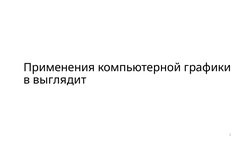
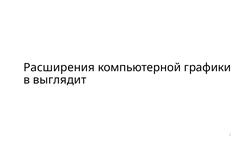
Применения: Применения -> Расширения
